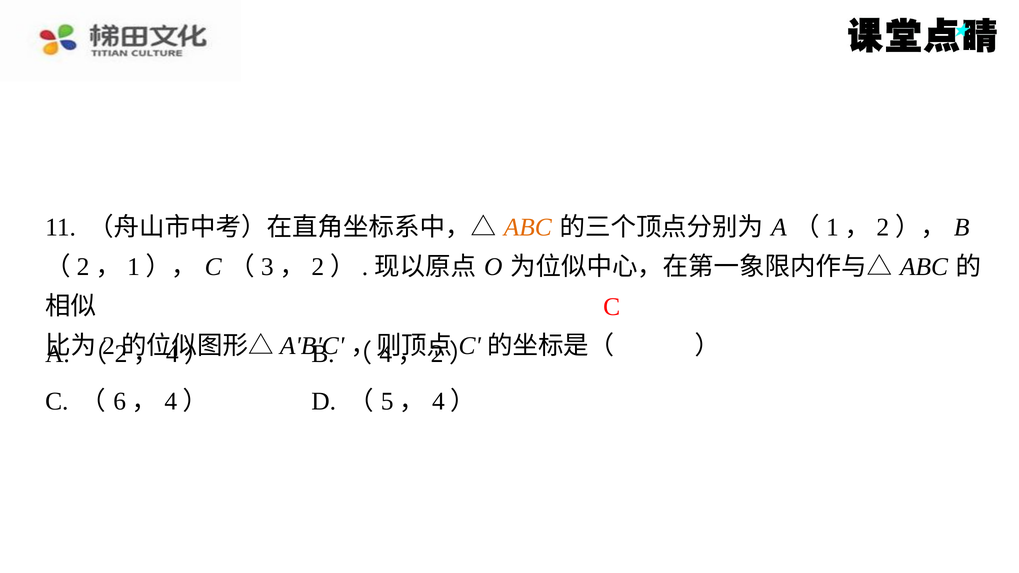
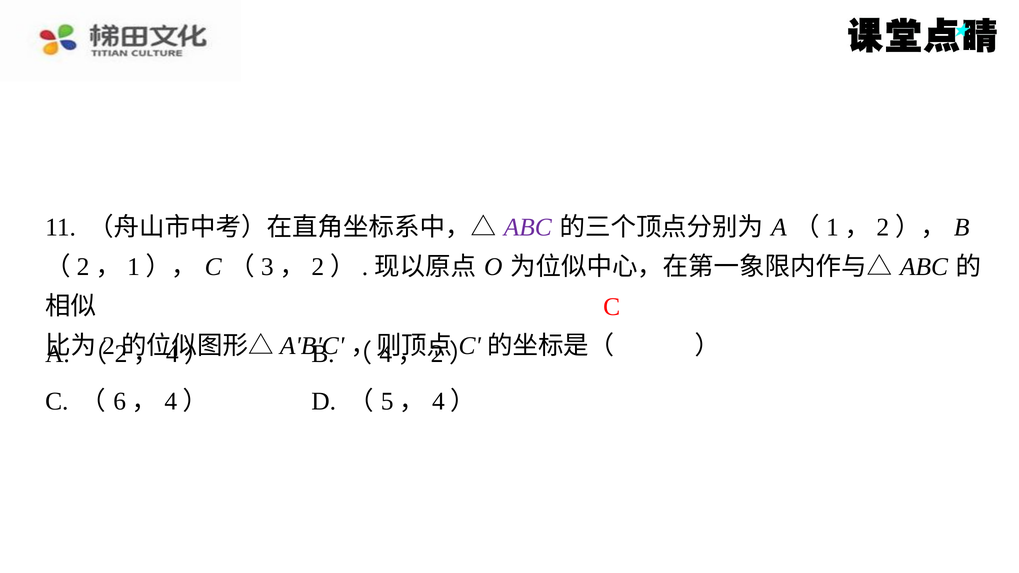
ABC at (528, 228) colour: orange -> purple
